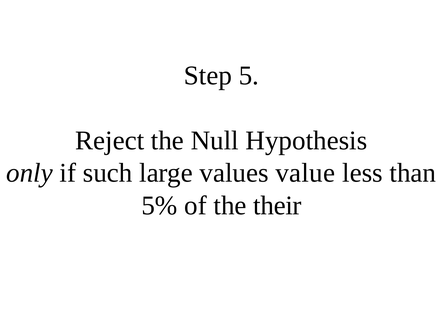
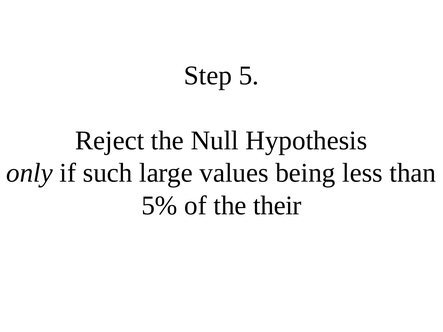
value: value -> being
